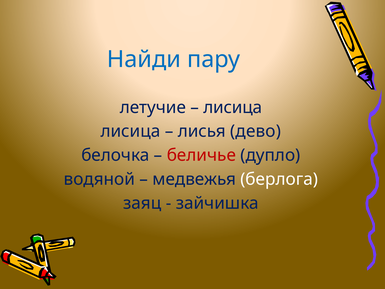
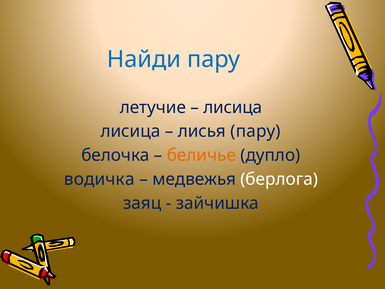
лисья дево: дево -> пару
беличье colour: red -> orange
водяной: водяной -> водичка
